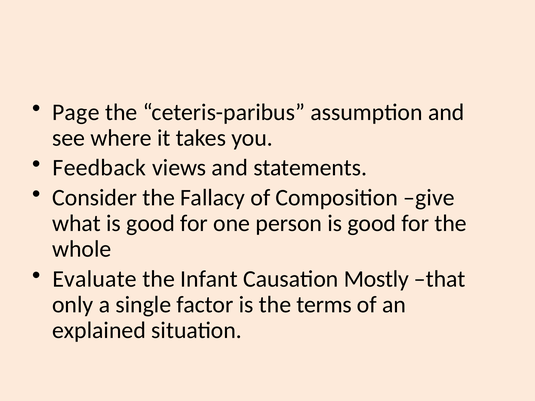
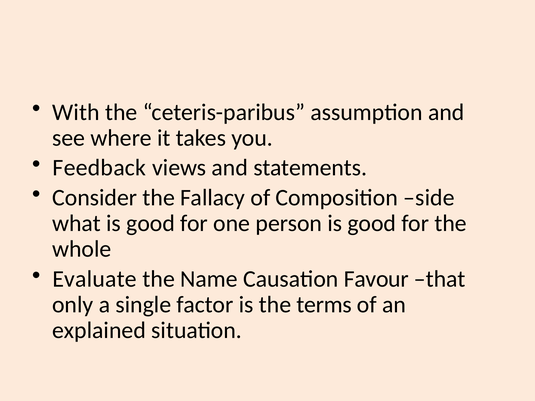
Page: Page -> With
give: give -> side
Infant: Infant -> Name
Mostly: Mostly -> Favour
